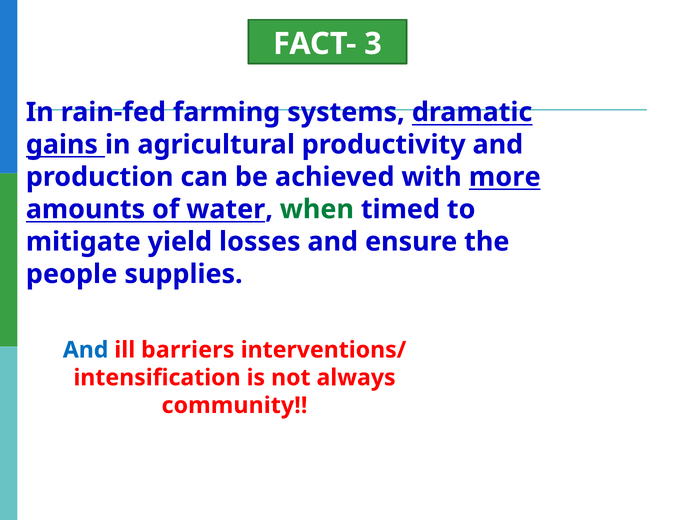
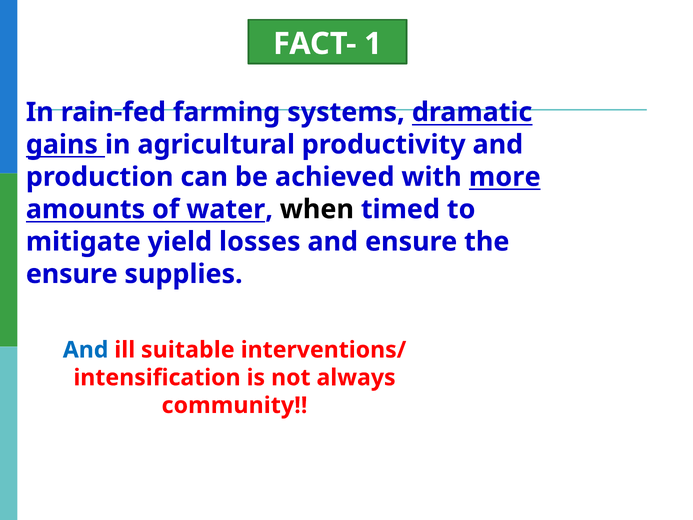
3: 3 -> 1
when colour: green -> black
people at (72, 274): people -> ensure
barriers: barriers -> suitable
